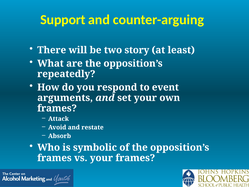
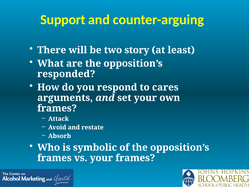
repeatedly: repeatedly -> responded
event: event -> cares
